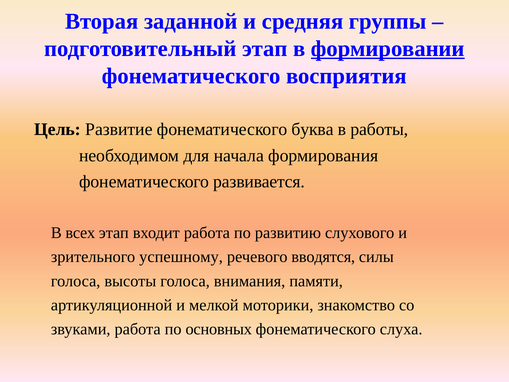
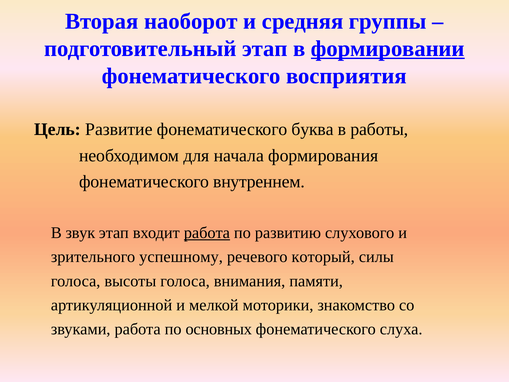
заданной: заданной -> наоборот
развивается: развивается -> внутреннем
всех: всех -> звук
работа at (207, 233) underline: none -> present
вводятся: вводятся -> который
